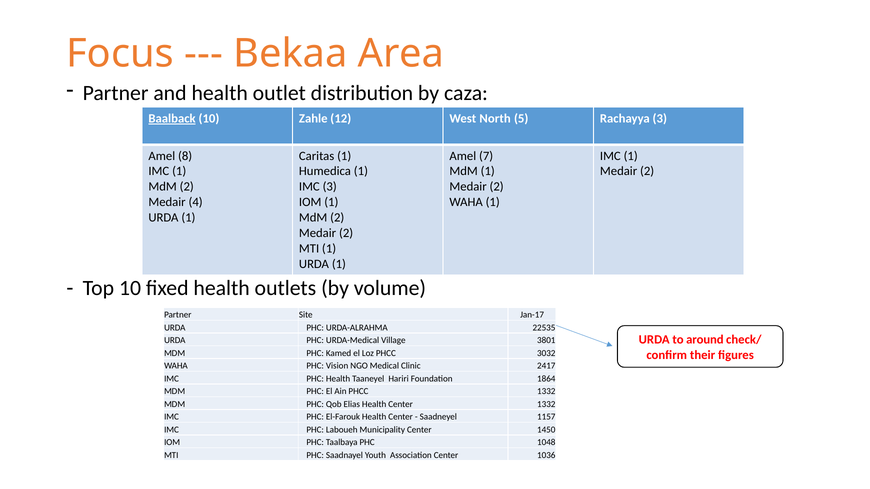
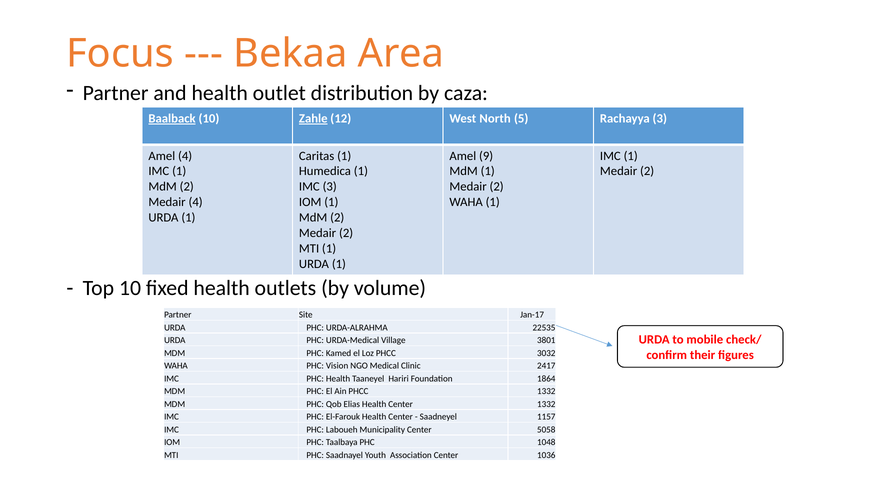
Zahle underline: none -> present
Amel 8: 8 -> 4
7: 7 -> 9
around: around -> mobile
1450: 1450 -> 5058
